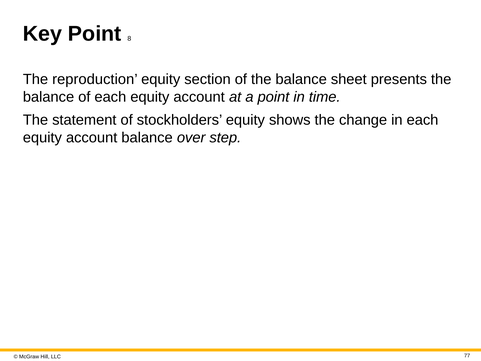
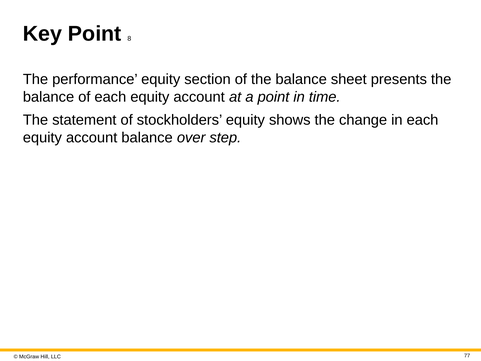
reproduction: reproduction -> performance
